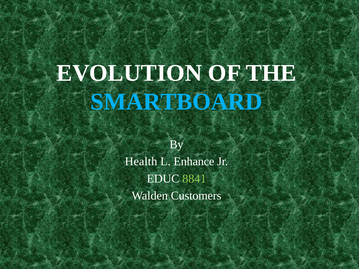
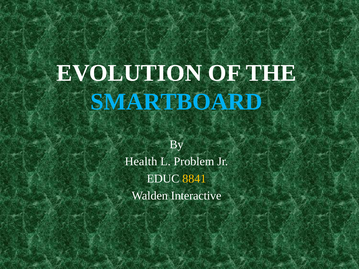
Enhance: Enhance -> Problem
8841 colour: light green -> yellow
Customers: Customers -> Interactive
